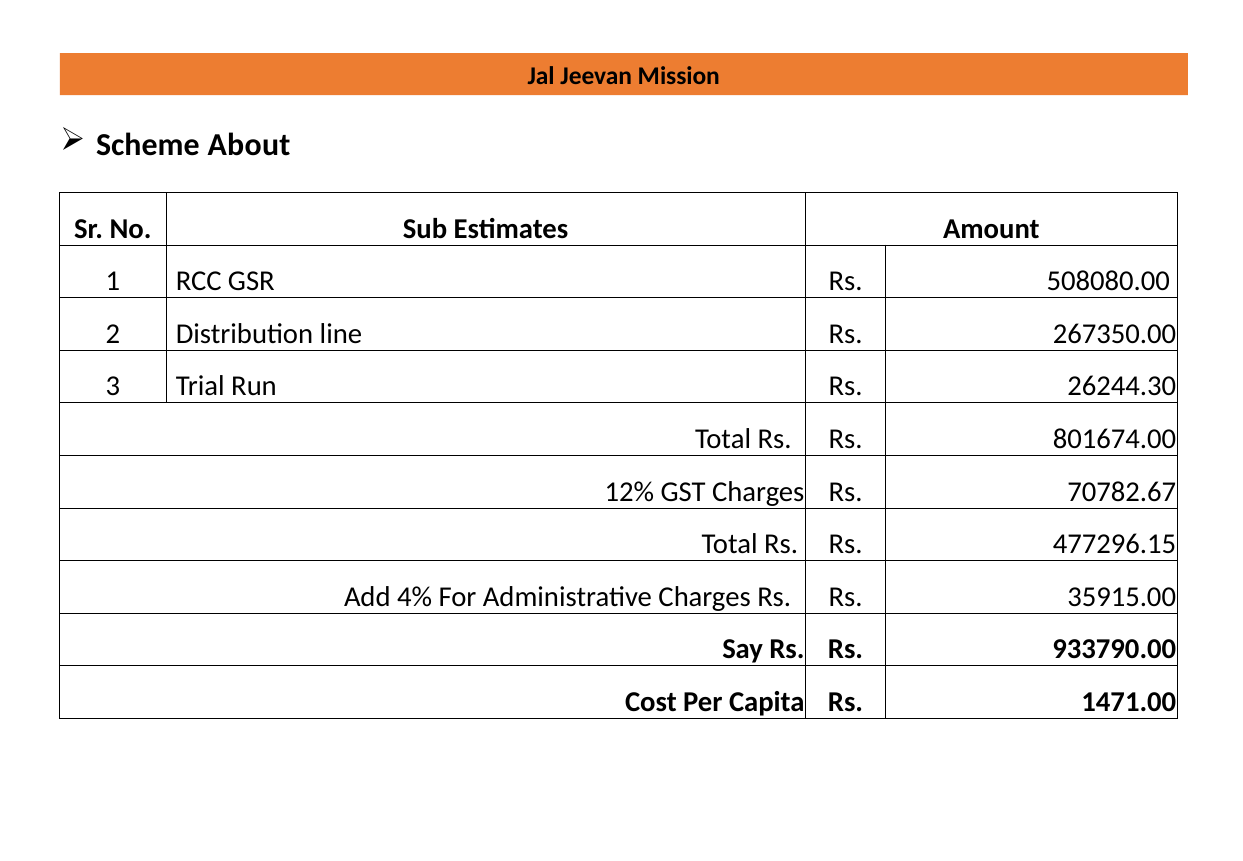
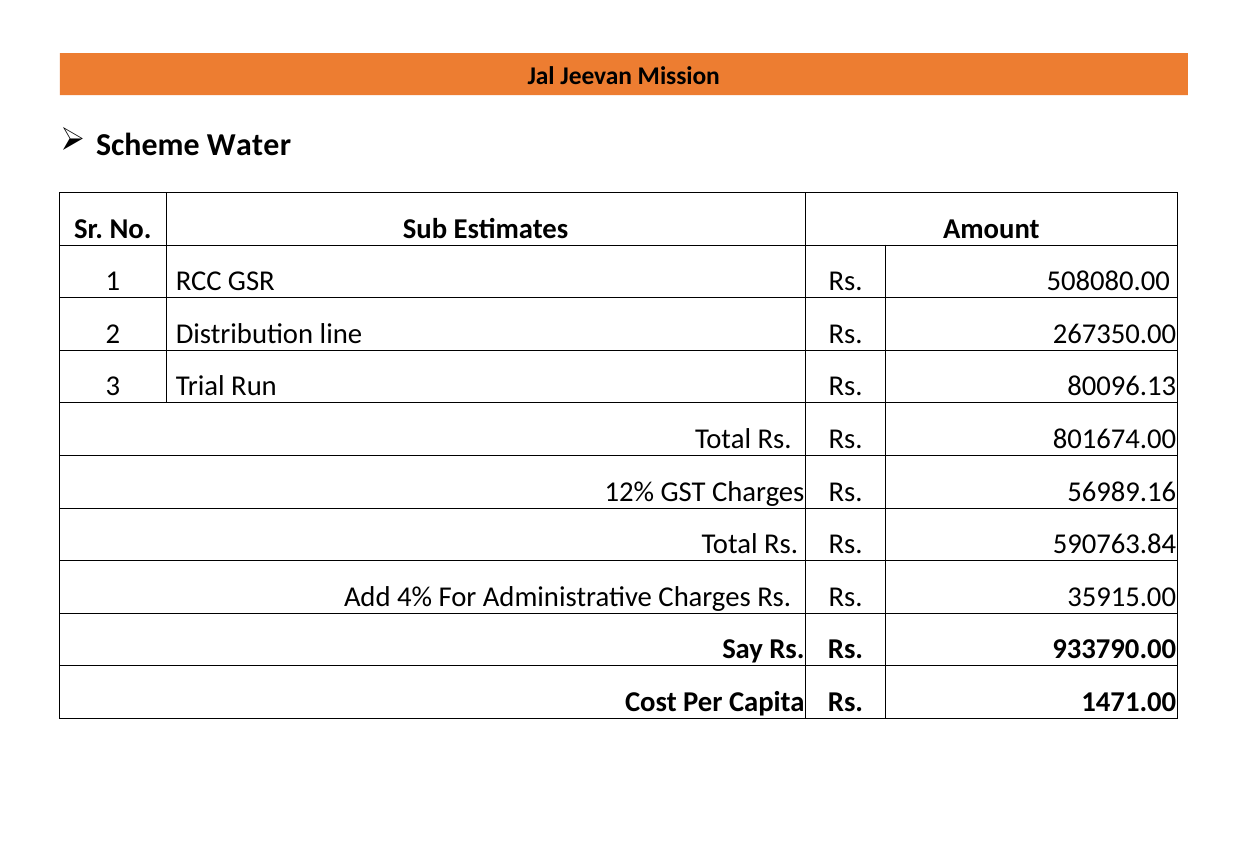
About: About -> Water
26244.30: 26244.30 -> 80096.13
70782.67: 70782.67 -> 56989.16
477296.15: 477296.15 -> 590763.84
